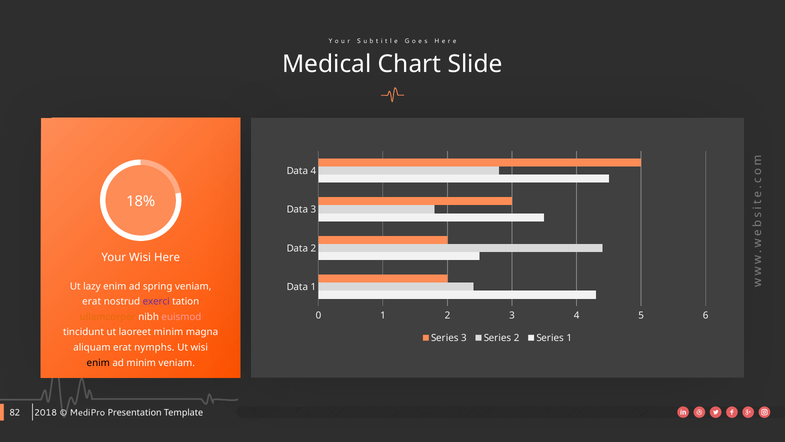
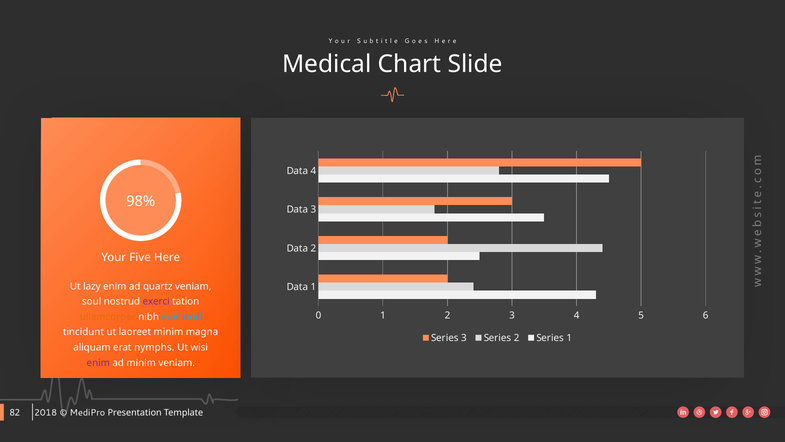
18%: 18% -> 98%
Your Wisi: Wisi -> Five
spring: spring -> quartz
erat at (92, 301): erat -> soul
euismod colour: pink -> light blue
enim at (98, 363) colour: black -> purple
